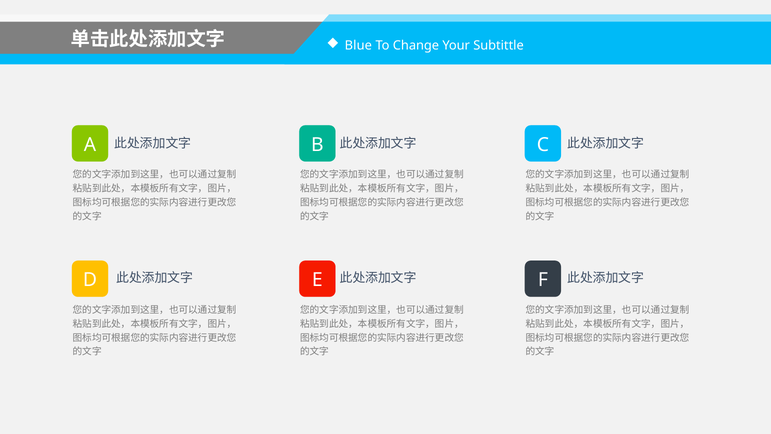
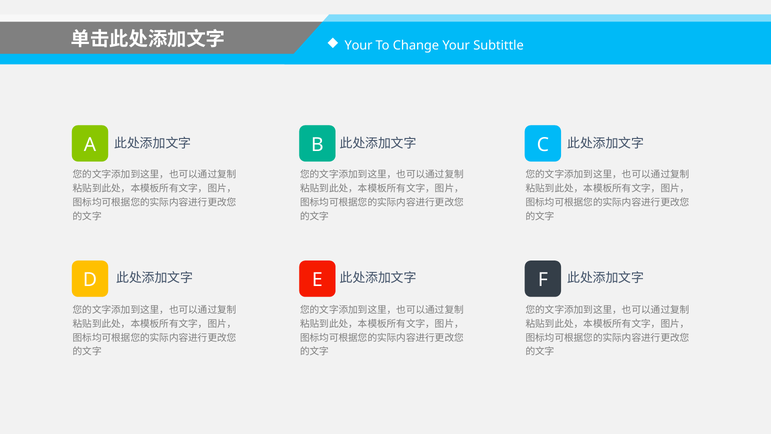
Blue at (358, 45): Blue -> Your
